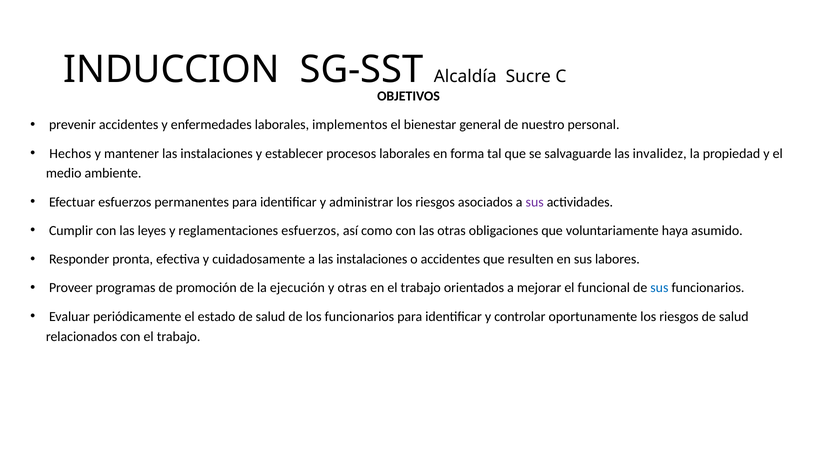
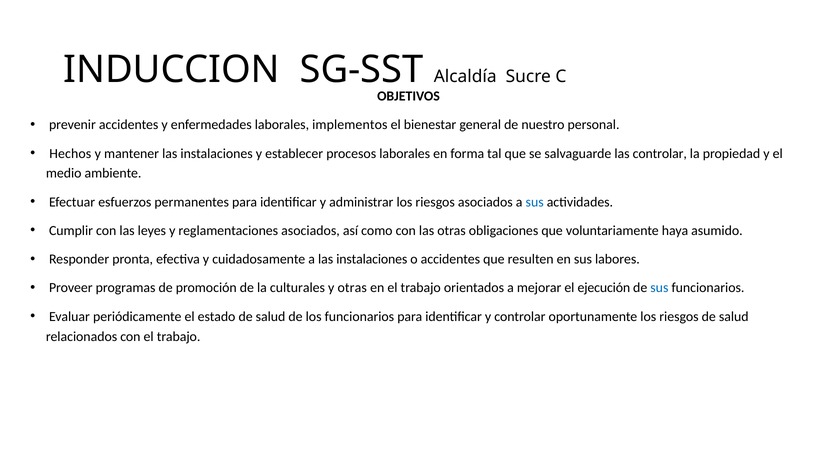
las invalidez: invalidez -> controlar
sus at (535, 202) colour: purple -> blue
reglamentaciones esfuerzos: esfuerzos -> asociados
ejecución: ejecución -> culturales
funcional: funcional -> ejecución
